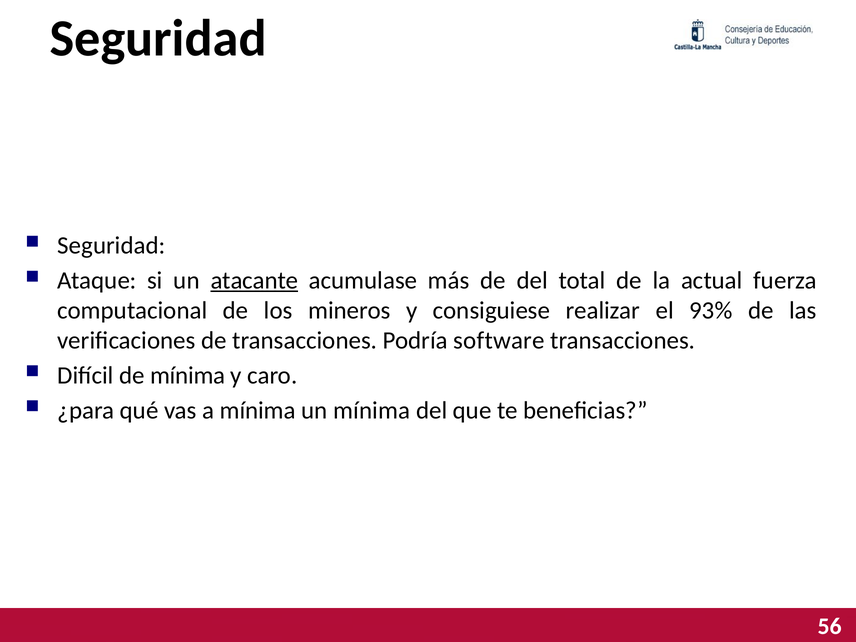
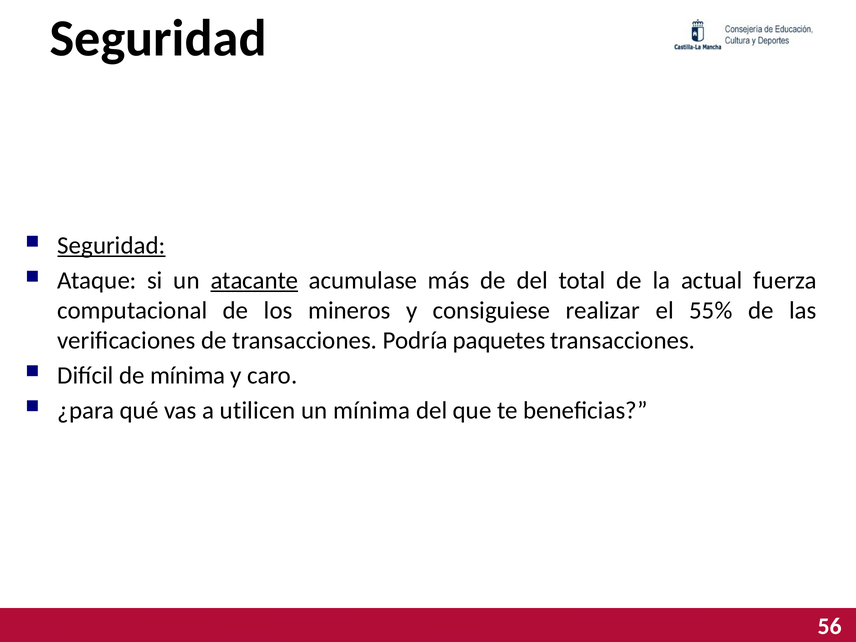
Seguridad at (111, 246) underline: none -> present
93%: 93% -> 55%
software: software -> paquetes
a mínima: mínima -> utilicen
